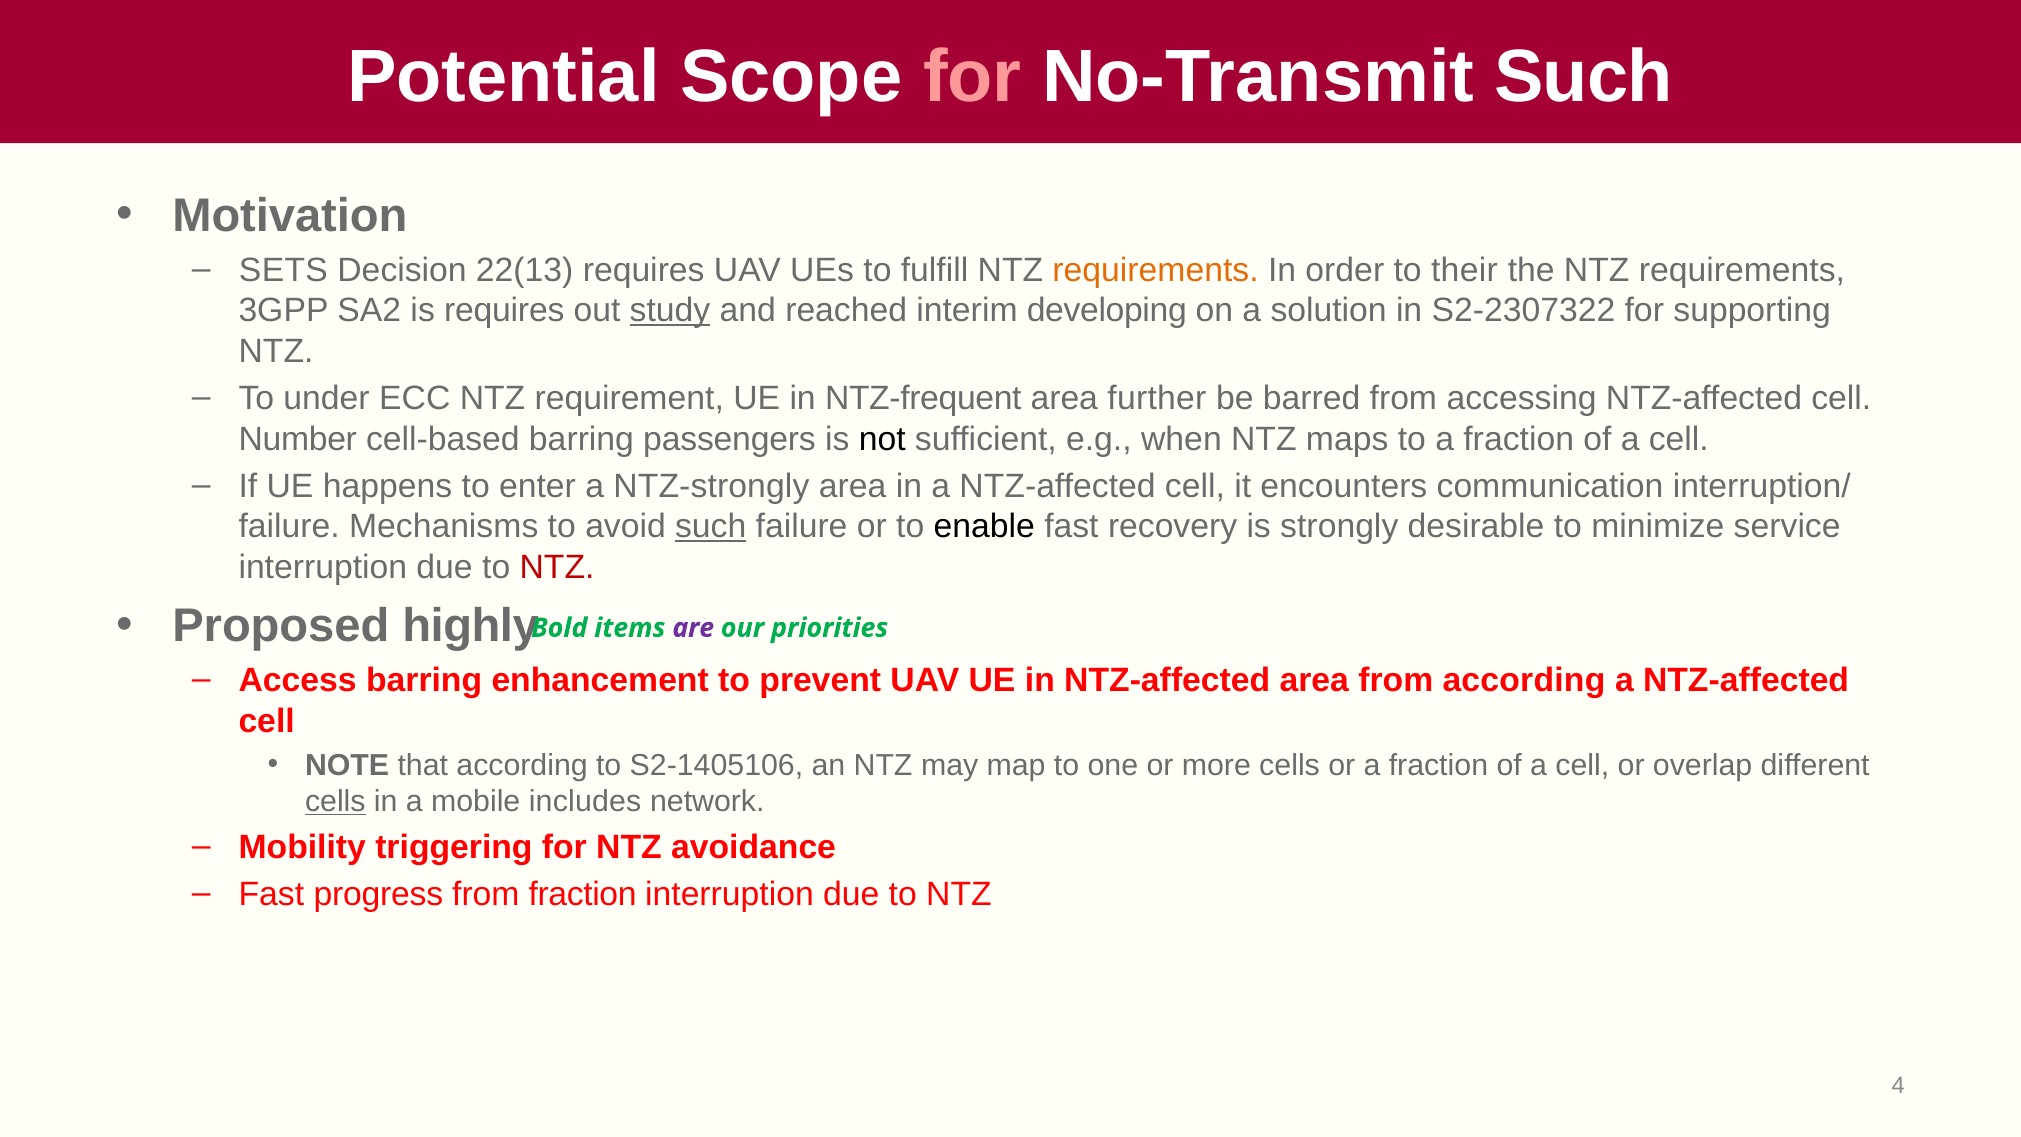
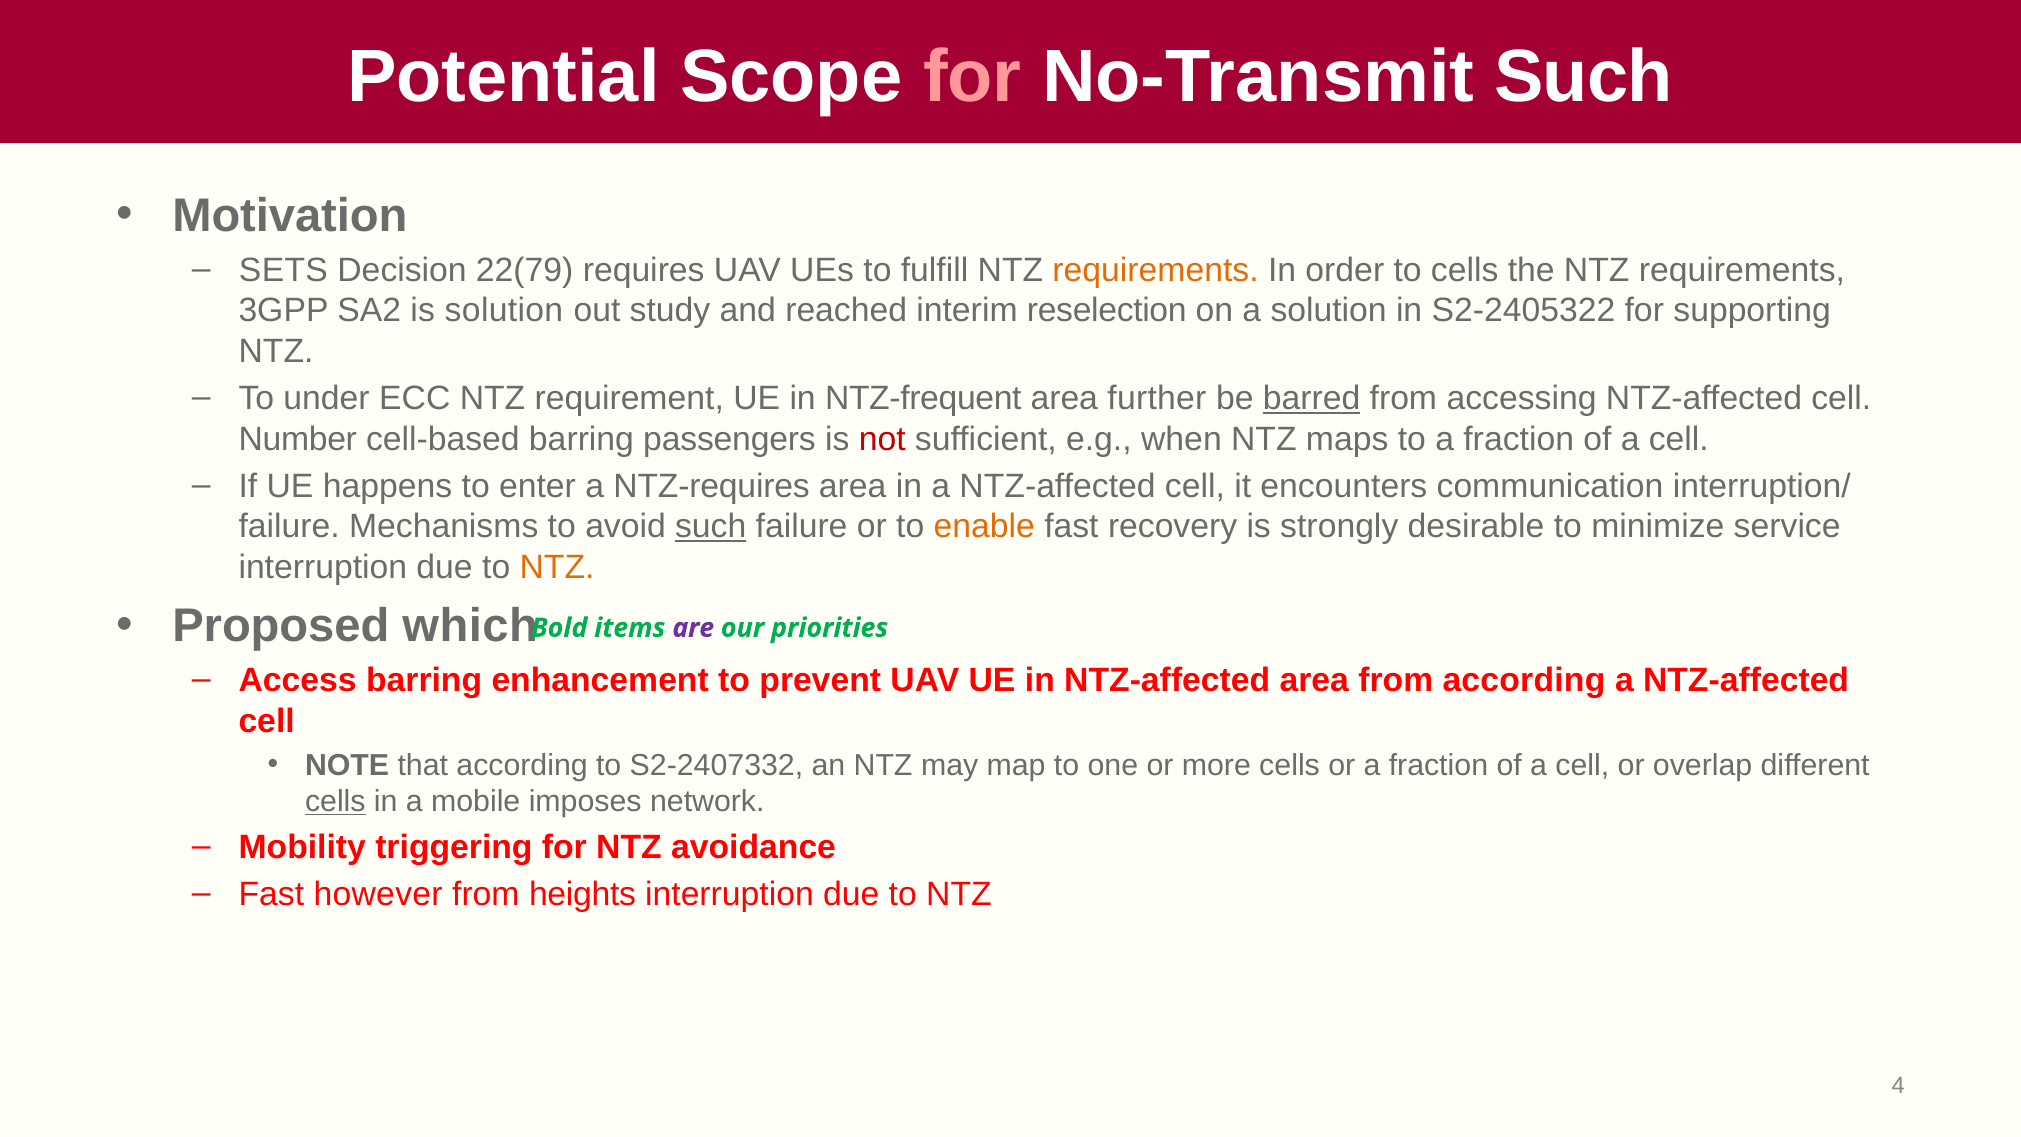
22(13: 22(13 -> 22(79
to their: their -> cells
is requires: requires -> solution
study underline: present -> none
developing: developing -> reselection
S2-2307322: S2-2307322 -> S2-2405322
barred underline: none -> present
not colour: black -> red
NTZ-strongly: NTZ-strongly -> NTZ-requires
enable colour: black -> orange
NTZ at (557, 567) colour: red -> orange
highly: highly -> which
S2-1405106: S2-1405106 -> S2-2407332
includes: includes -> imposes
progress: progress -> however
from fraction: fraction -> heights
